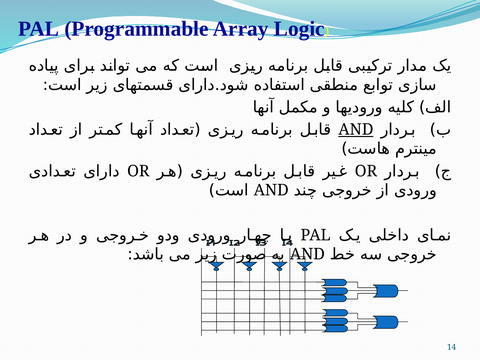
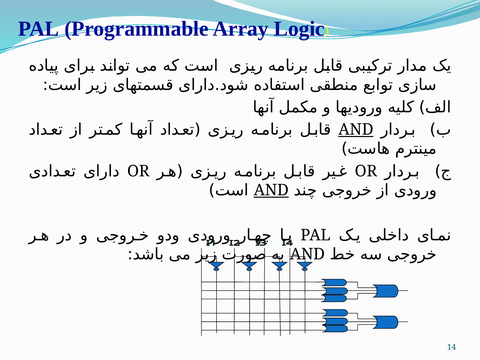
AND at (271, 190) underline: none -> present
